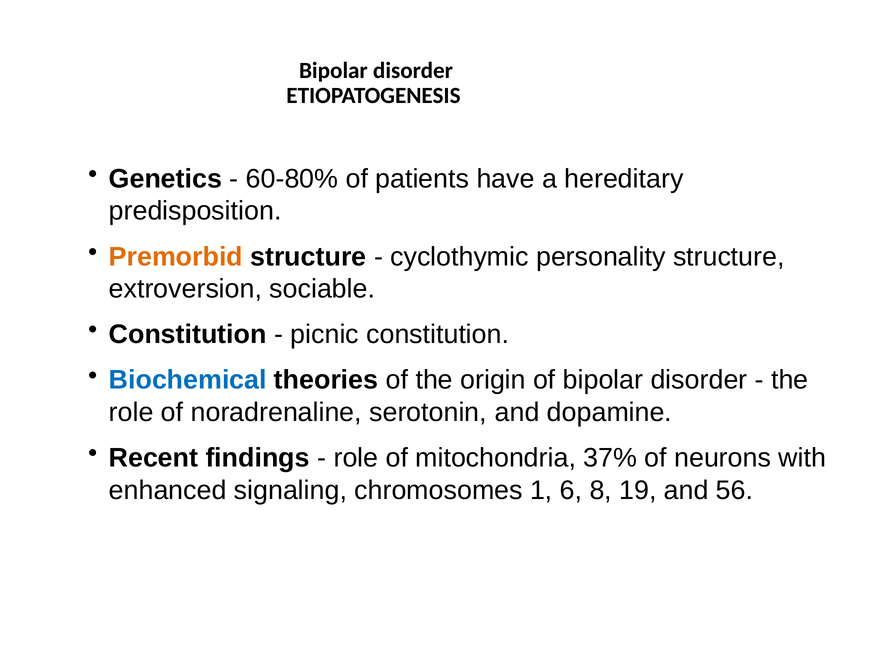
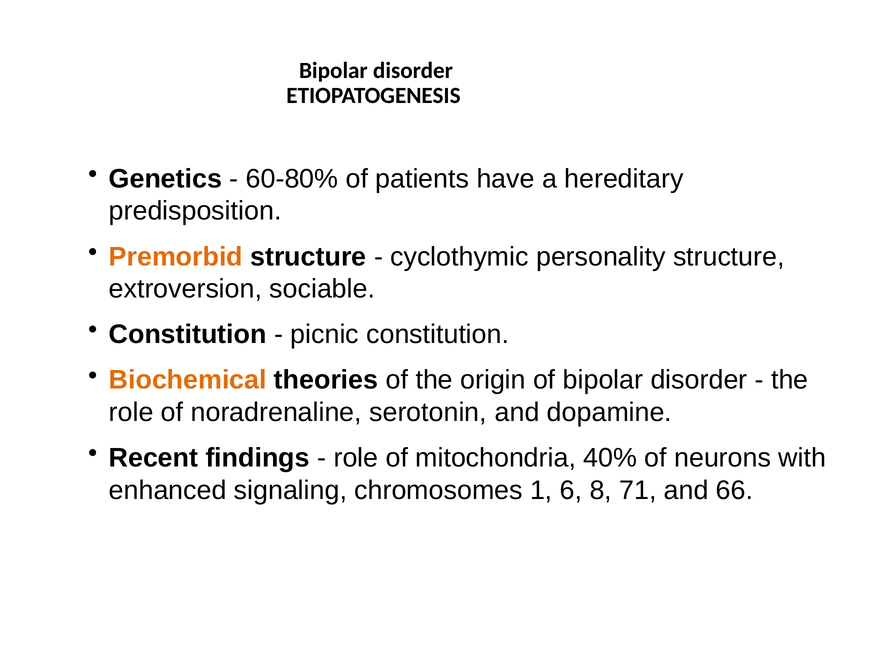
Biochemical colour: blue -> orange
37%: 37% -> 40%
19: 19 -> 71
56: 56 -> 66
